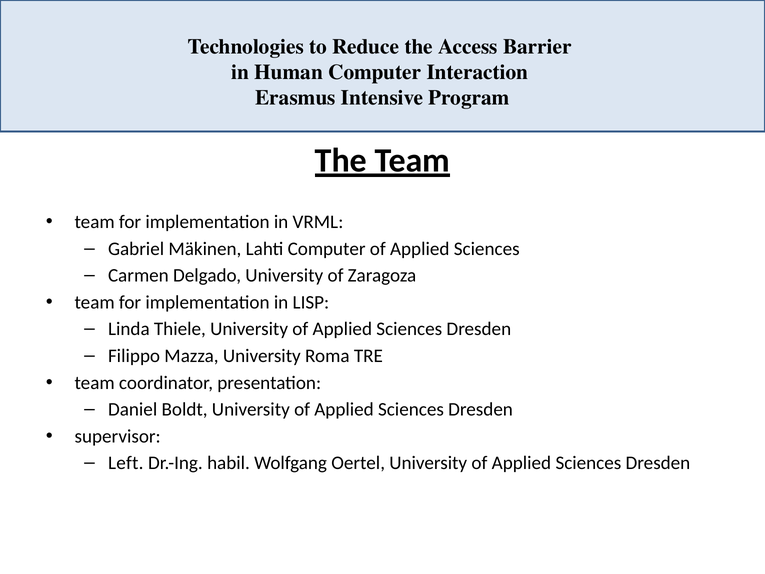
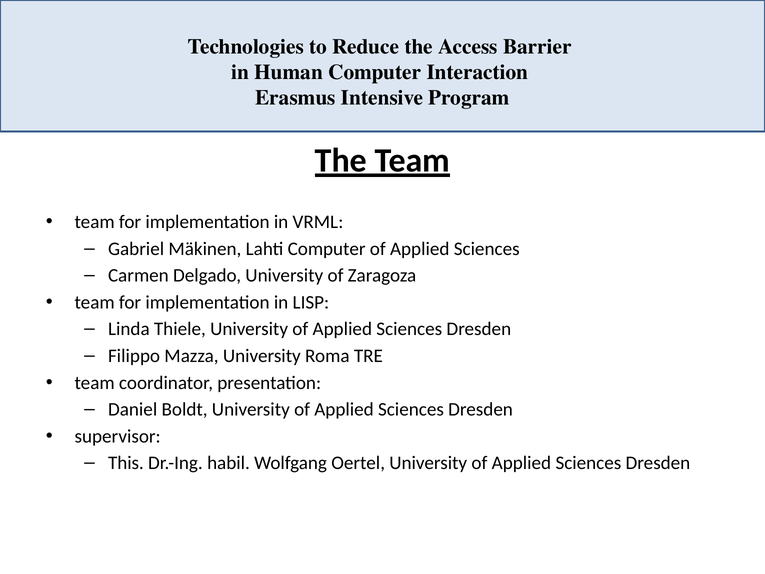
Left: Left -> This
